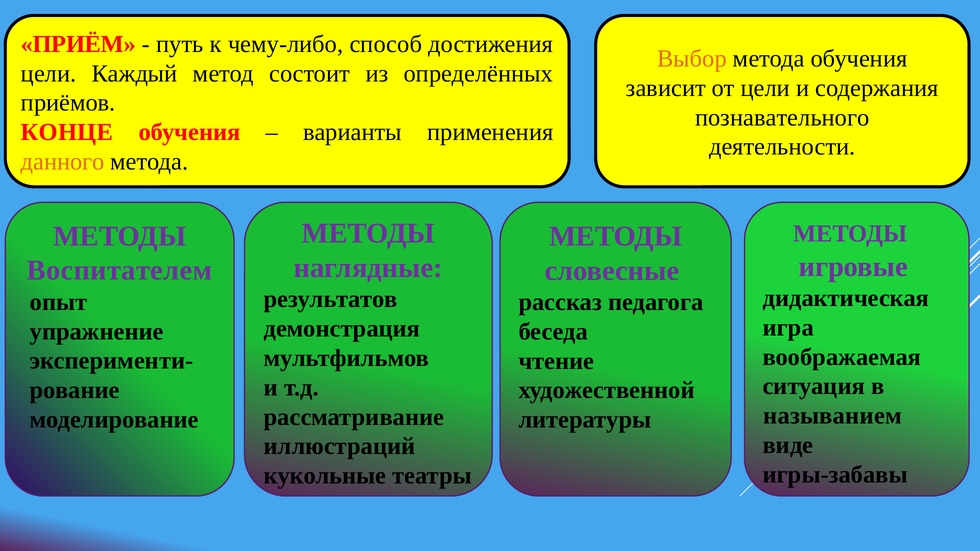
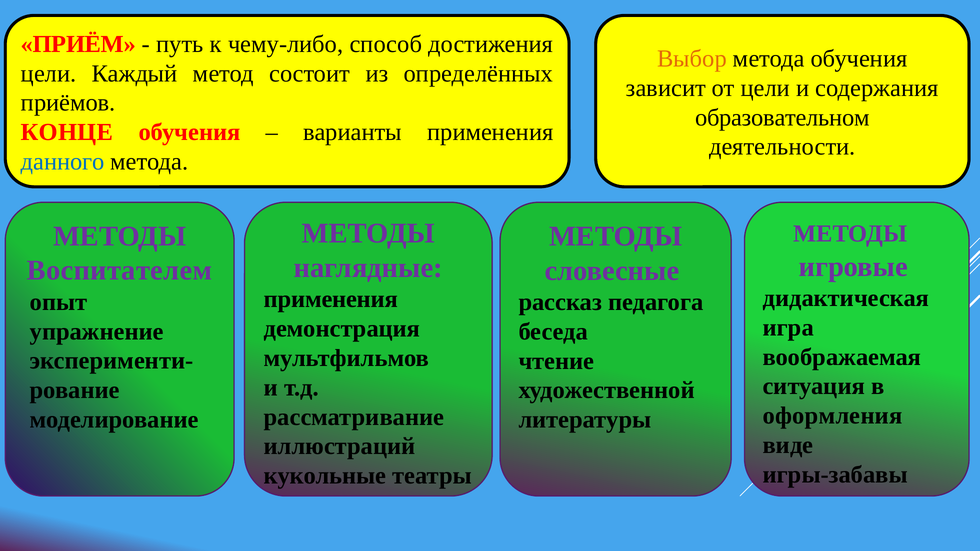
познавательного: познавательного -> образовательном
данного colour: orange -> blue
результатов at (331, 300): результатов -> применения
называнием: называнием -> оформления
